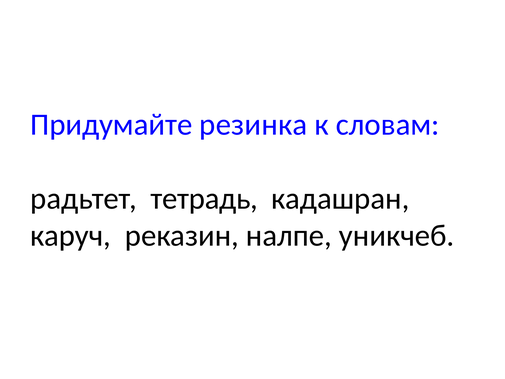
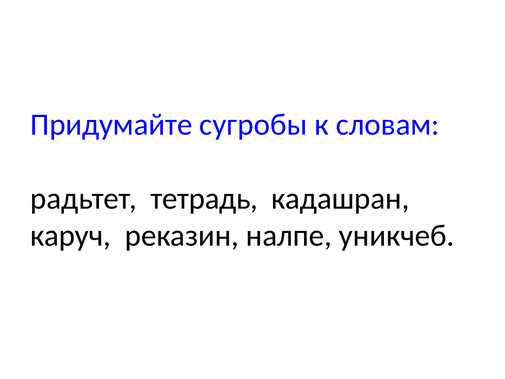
резинка: резинка -> сугробы
